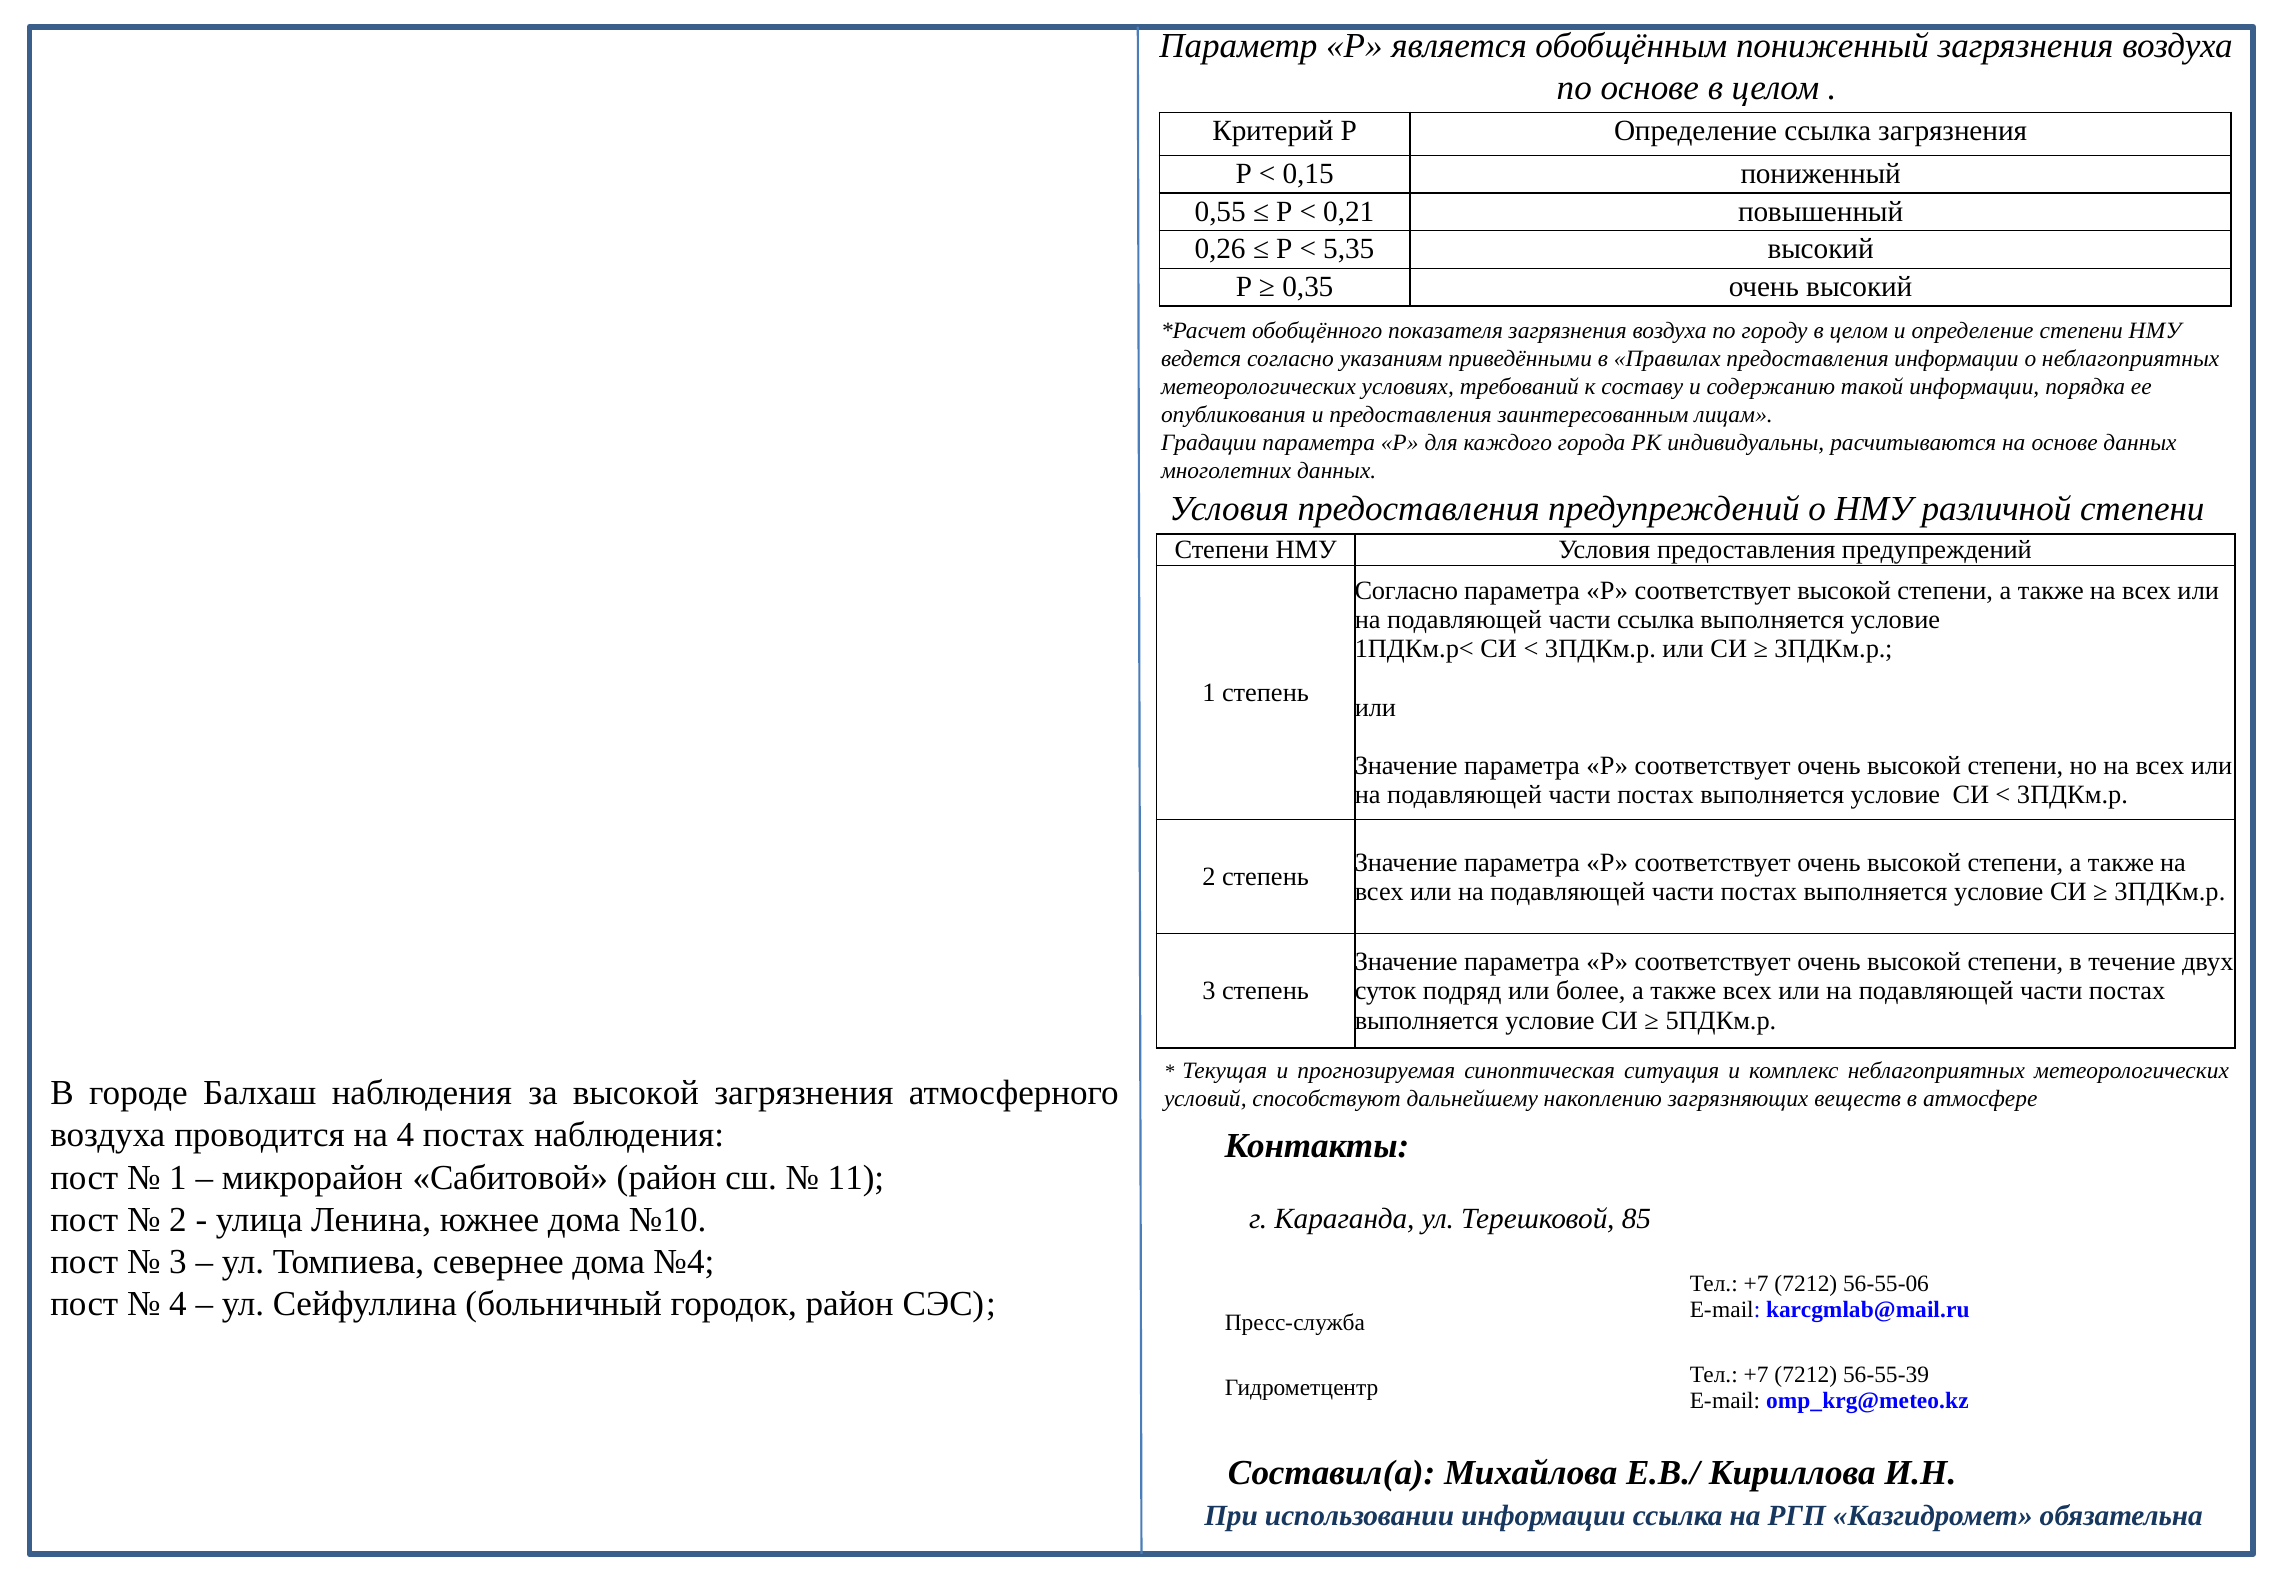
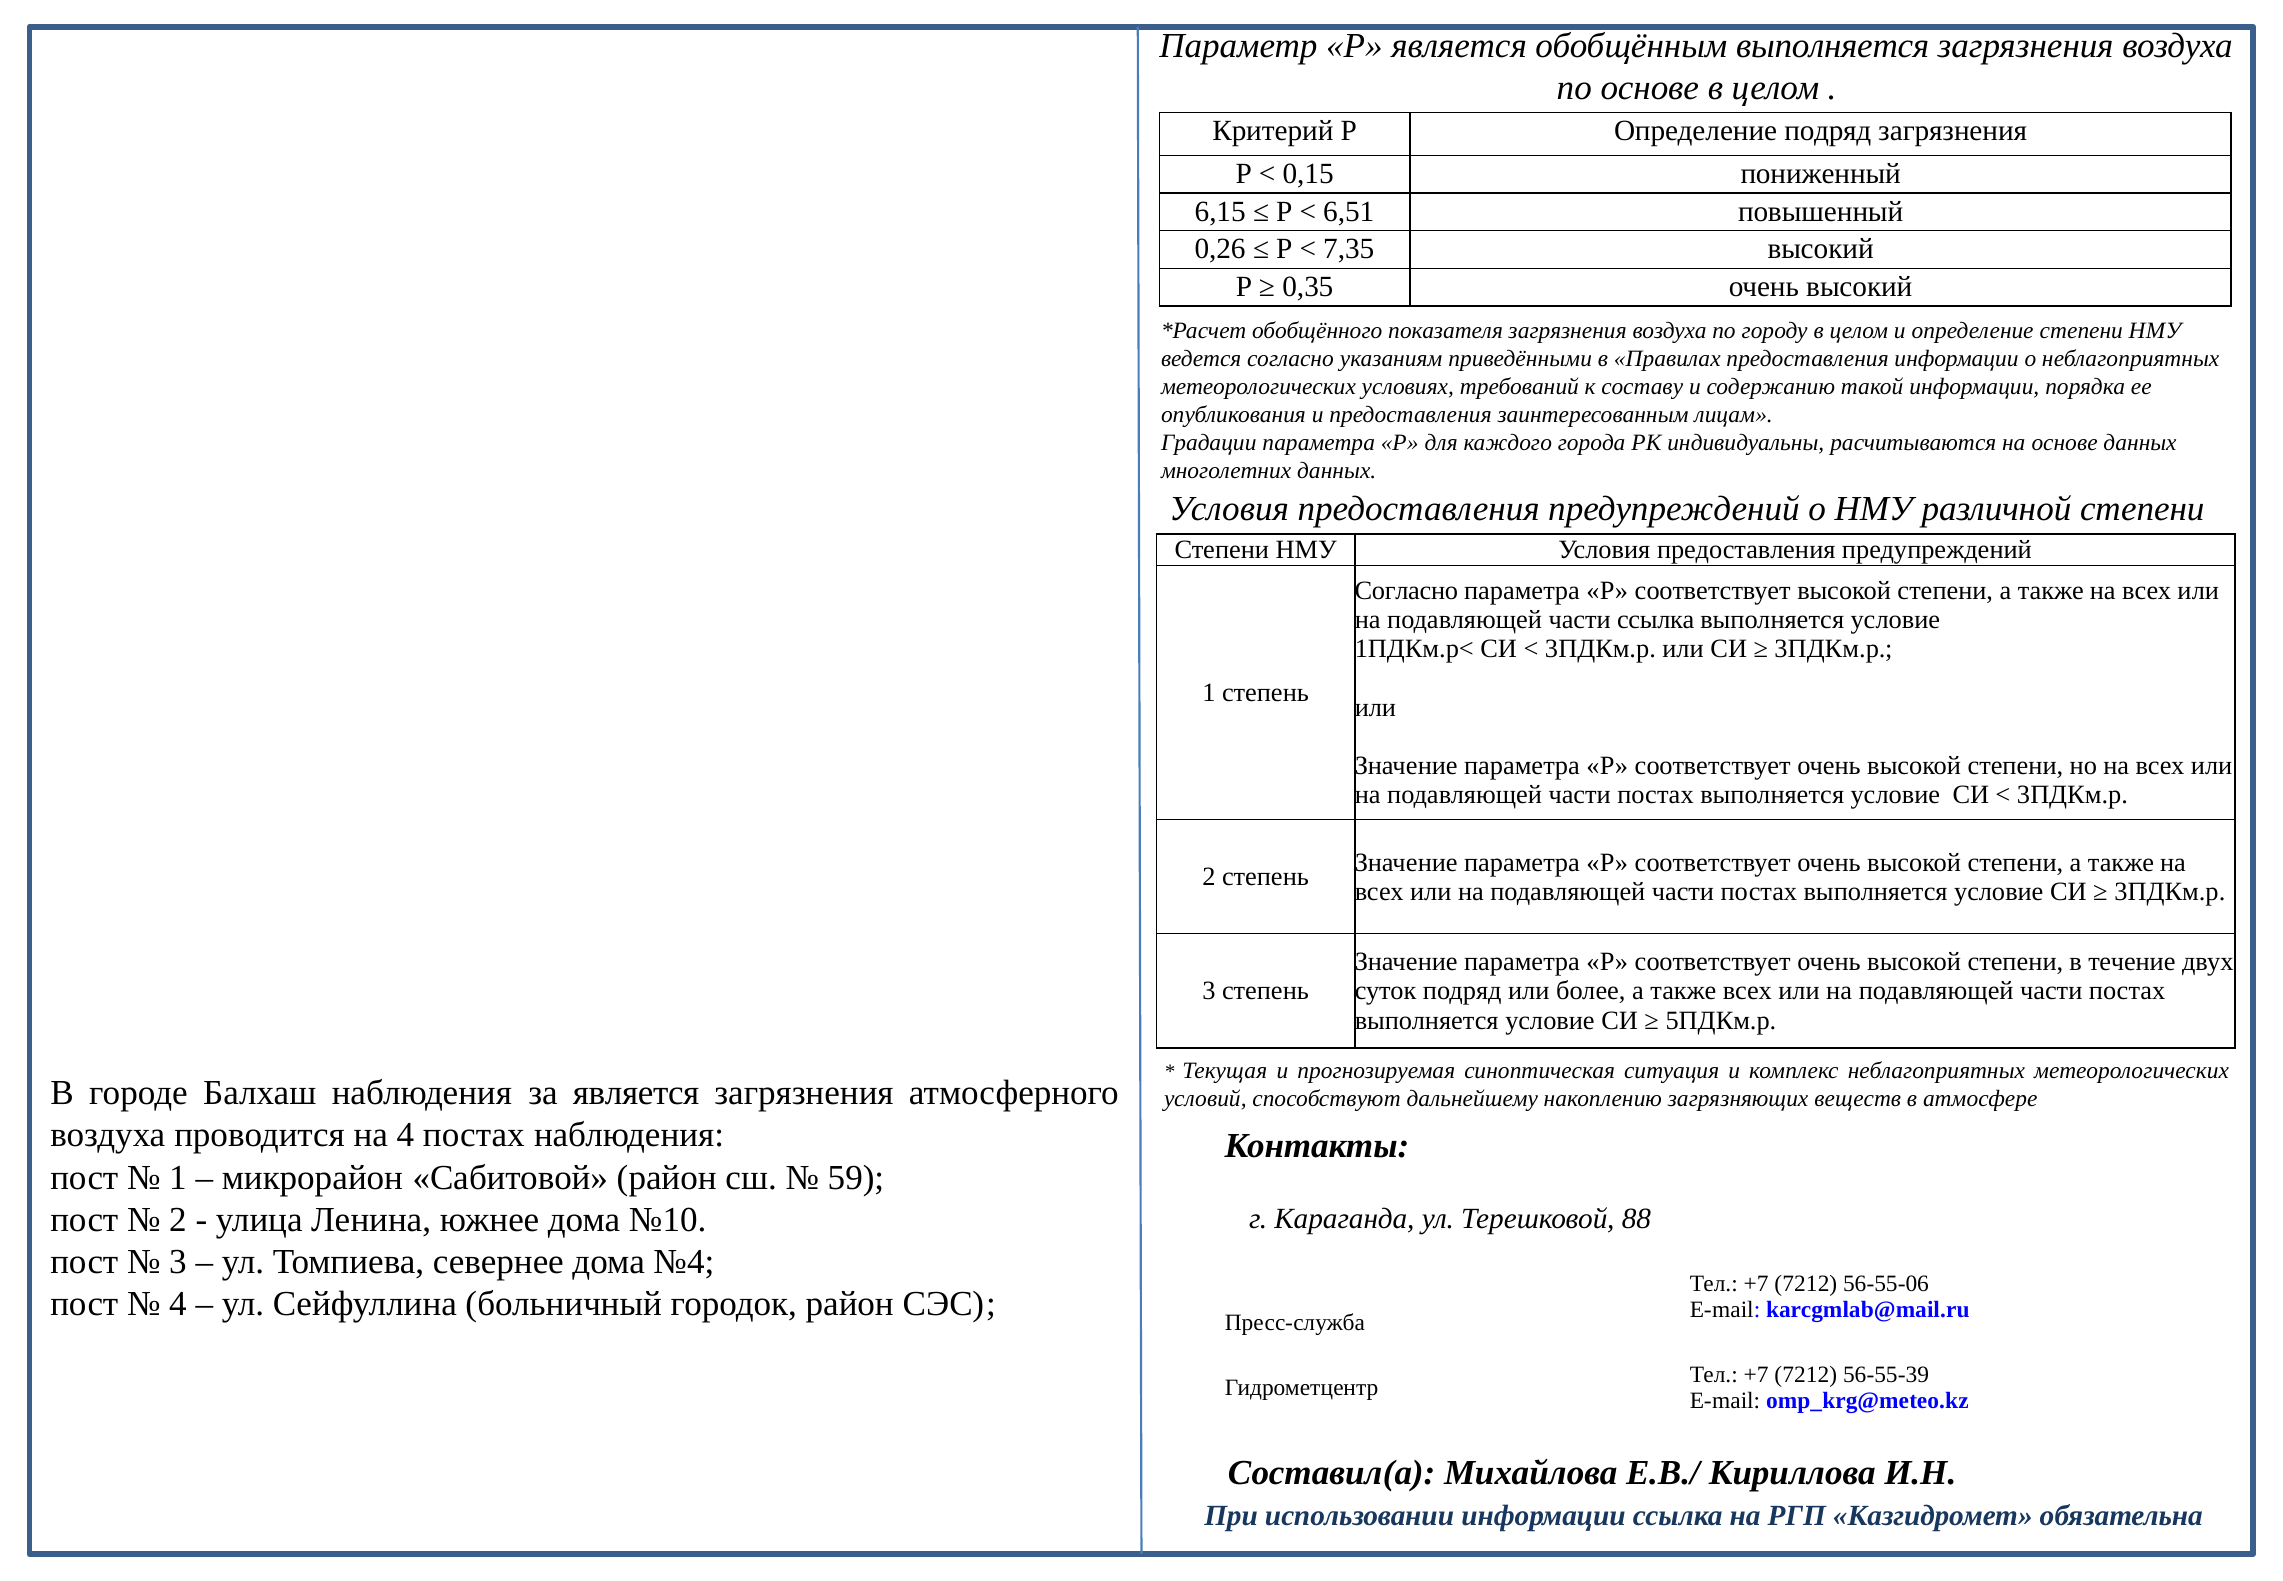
обобщённым пониженный: пониженный -> выполняется
Определение ссылка: ссылка -> подряд
0,55: 0,55 -> 6,15
0,21: 0,21 -> 6,51
5,35: 5,35 -> 7,35
за высокой: высокой -> является
11: 11 -> 59
85: 85 -> 88
